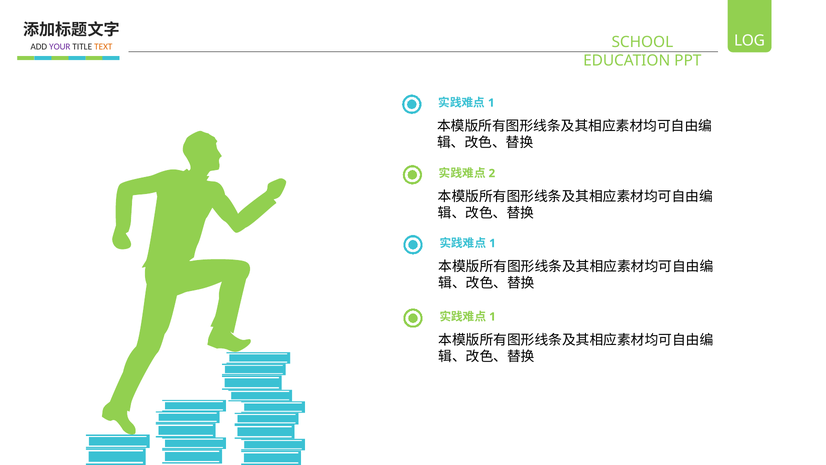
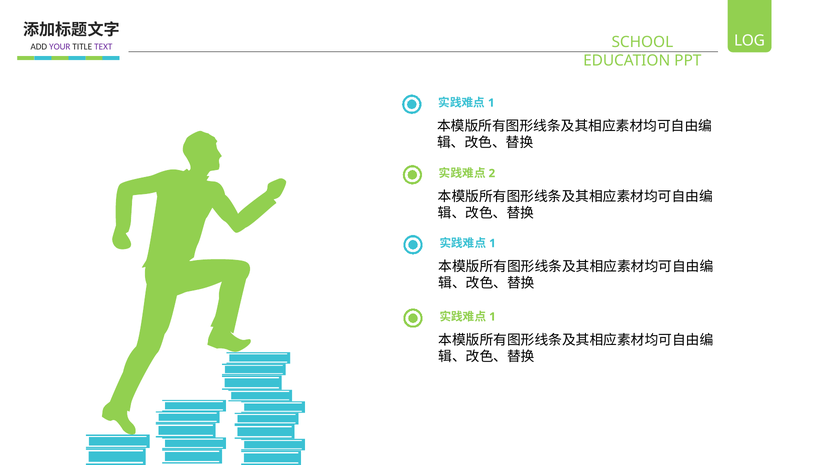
TEXT colour: orange -> purple
